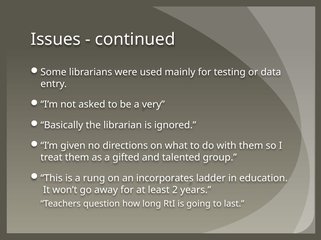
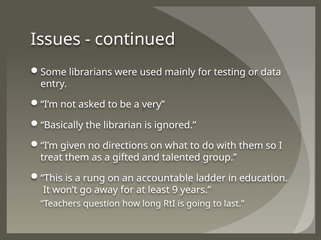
incorporates: incorporates -> accountable
2: 2 -> 9
